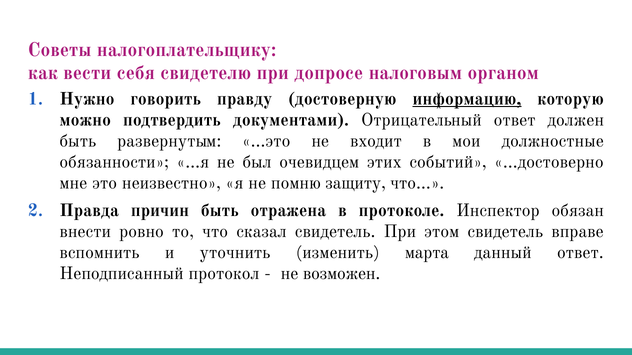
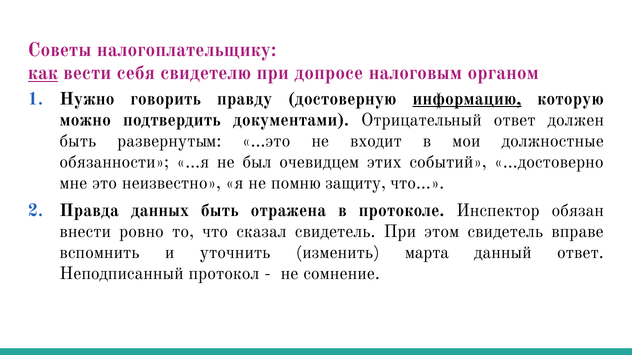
как underline: none -> present
причин: причин -> данных
возможен: возможен -> сомнение
